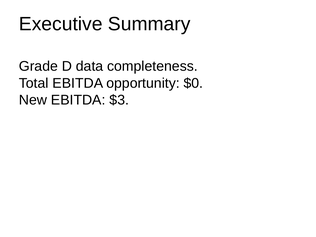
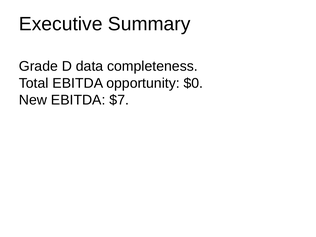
$3: $3 -> $7
